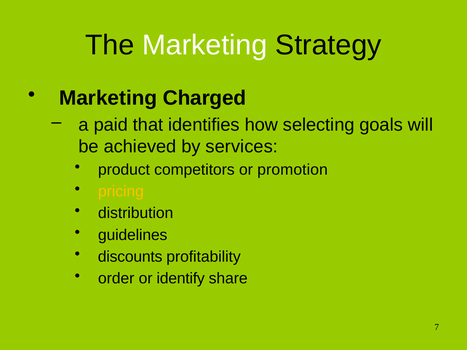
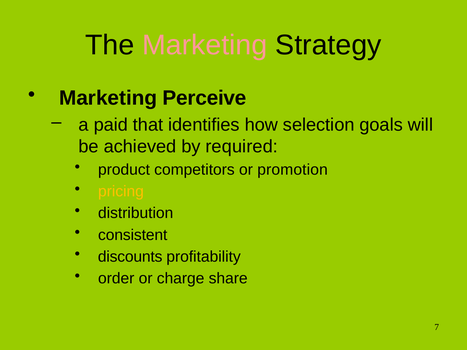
Marketing at (205, 45) colour: white -> pink
Charged: Charged -> Perceive
selecting: selecting -> selection
services: services -> required
guidelines: guidelines -> consistent
identify: identify -> charge
